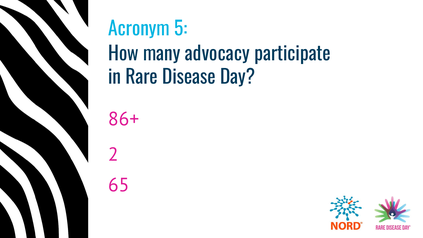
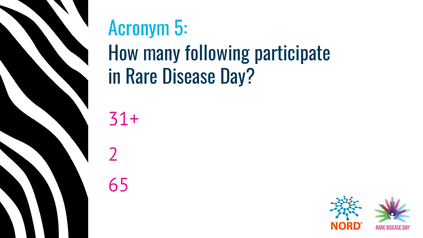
advocacy: advocacy -> following
86+: 86+ -> 31+
